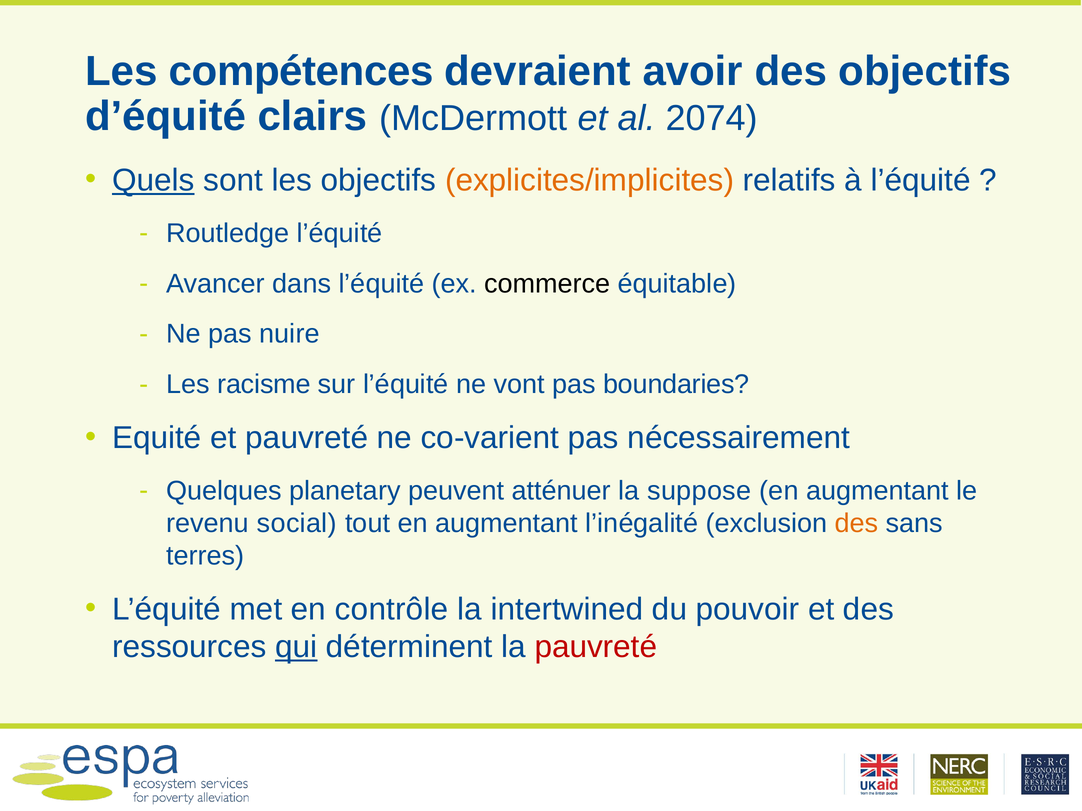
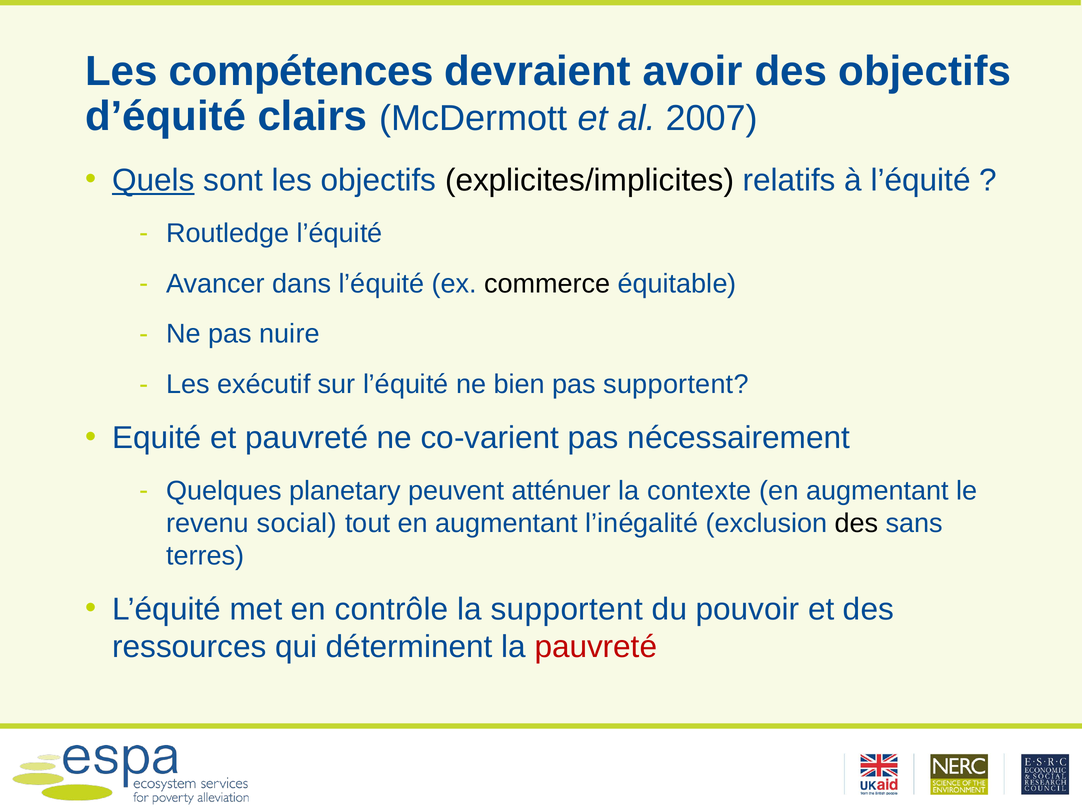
2074: 2074 -> 2007
explicites/implicites colour: orange -> black
racisme: racisme -> exécutif
vont: vont -> bien
pas boundaries: boundaries -> supportent
suppose: suppose -> contexte
des at (857, 524) colour: orange -> black
la intertwined: intertwined -> supportent
qui underline: present -> none
